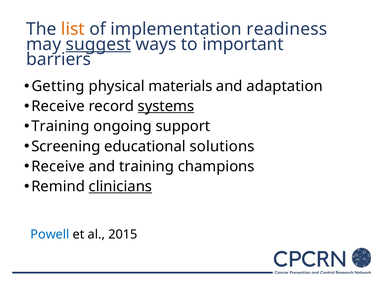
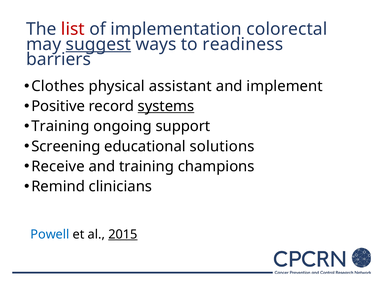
list colour: orange -> red
readiness: readiness -> colorectal
important: important -> readiness
Getting: Getting -> Clothes
materials: materials -> assistant
adaptation: adaptation -> implement
Receive at (58, 106): Receive -> Positive
clinicians underline: present -> none
2015 underline: none -> present
